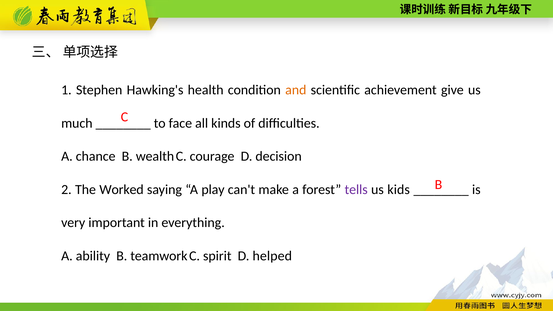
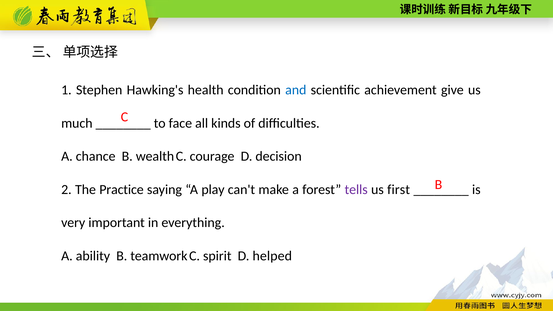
and colour: orange -> blue
Worked: Worked -> Practice
kids: kids -> first
